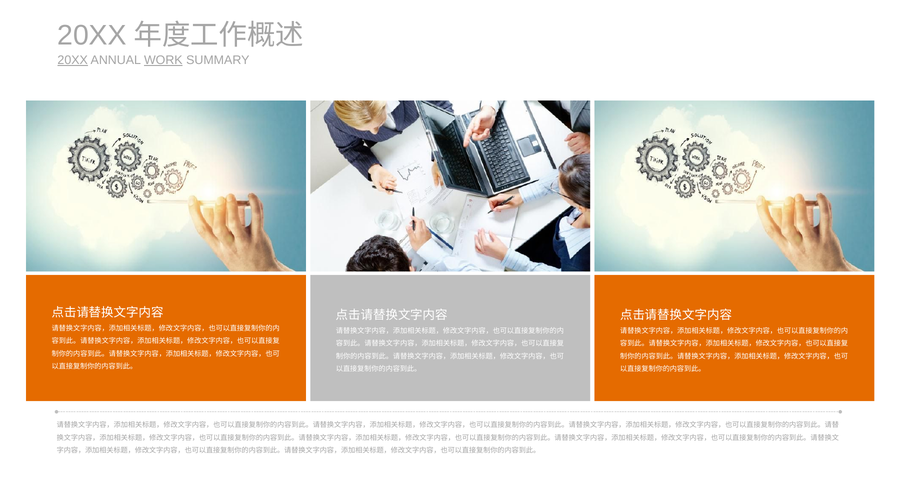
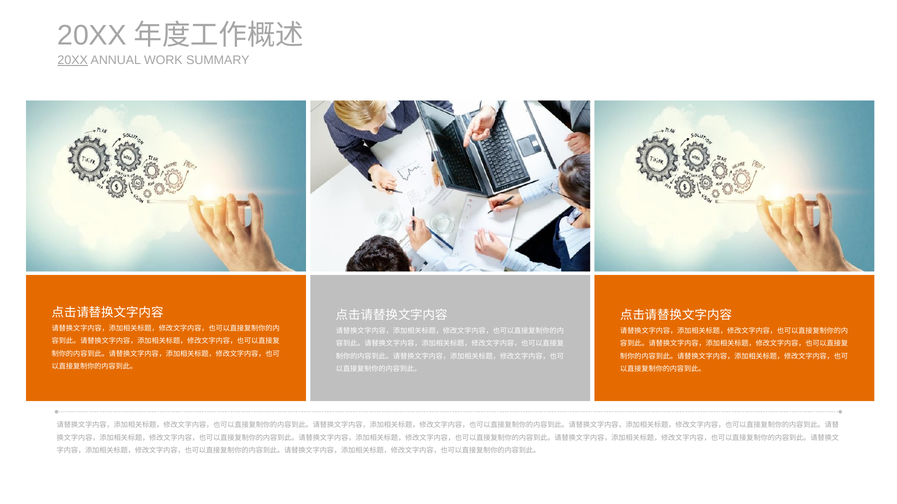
WORK underline: present -> none
